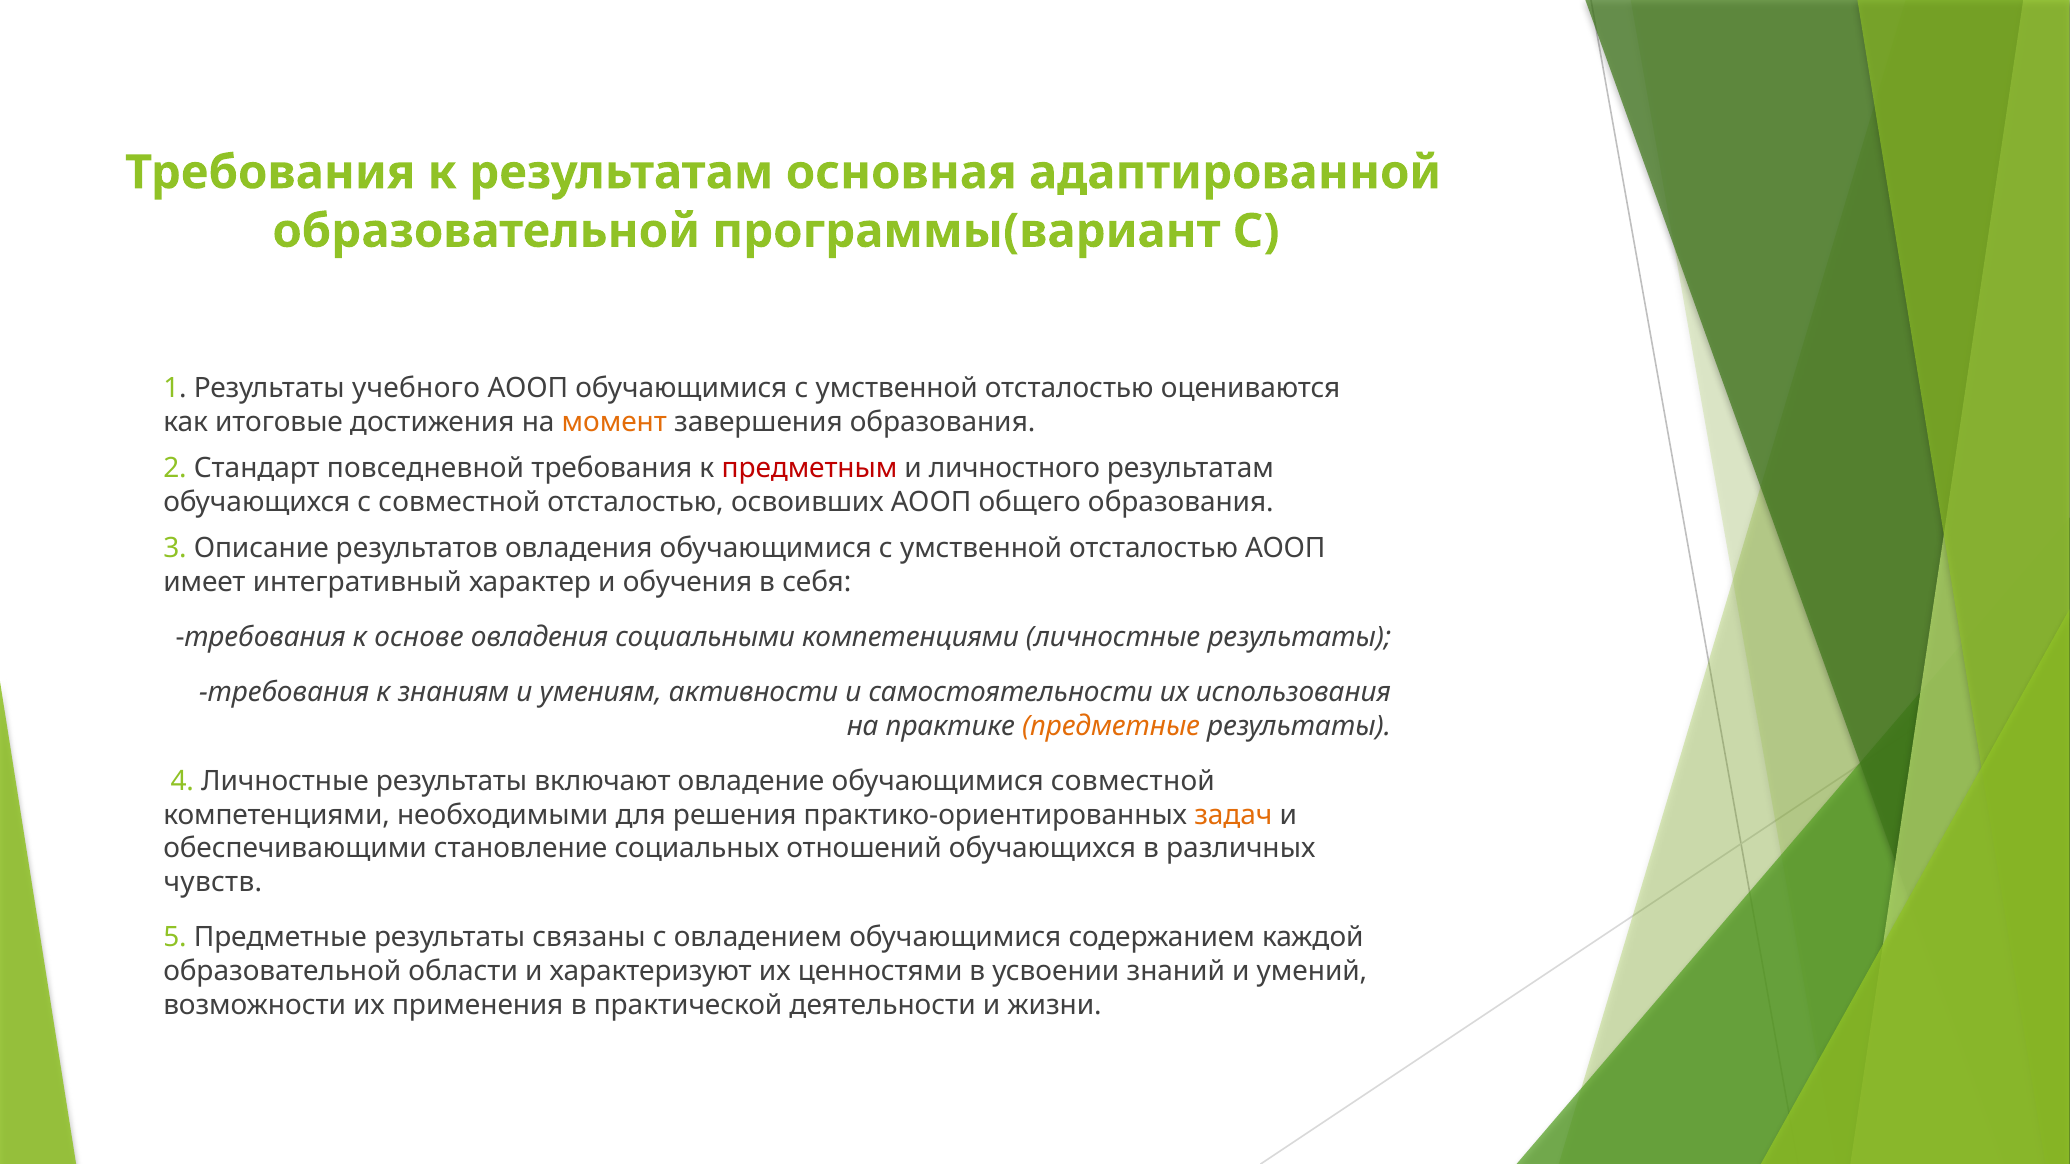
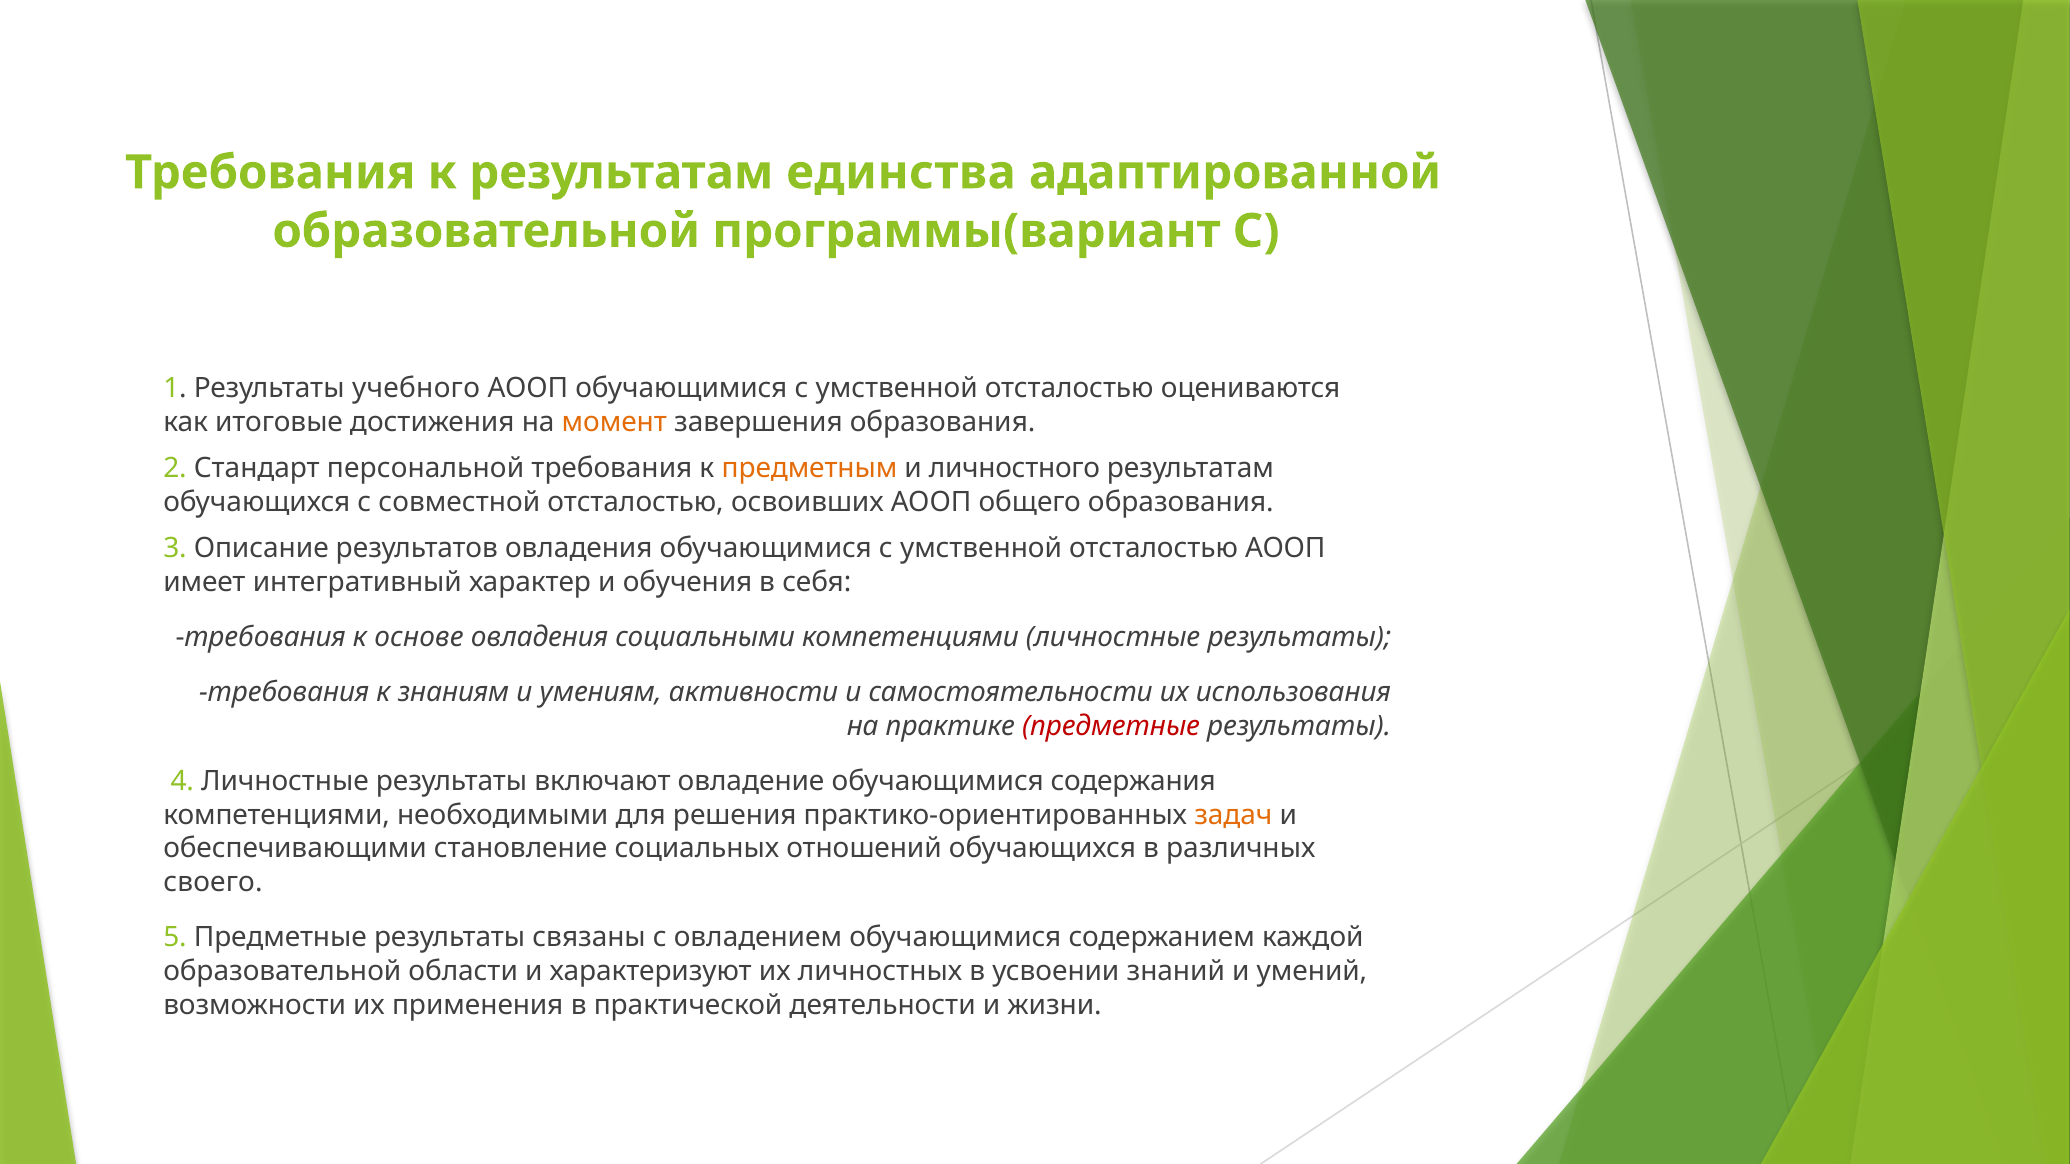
основная: основная -> единства
повседневной: повседневной -> персональной
предметным colour: red -> orange
предметные at (1111, 726) colour: orange -> red
обучающимися совместной: совместной -> содержания
чувств: чувств -> своего
ценностями: ценностями -> личностных
